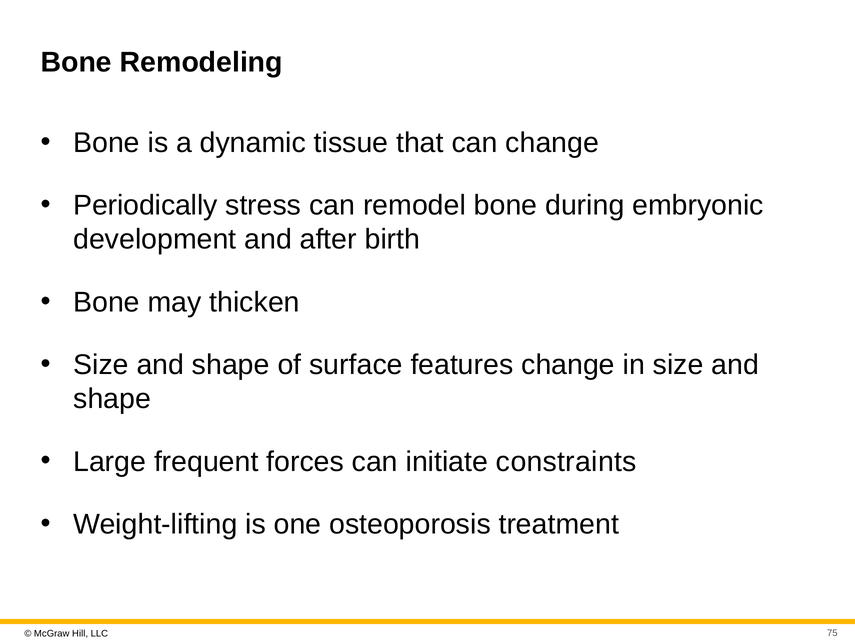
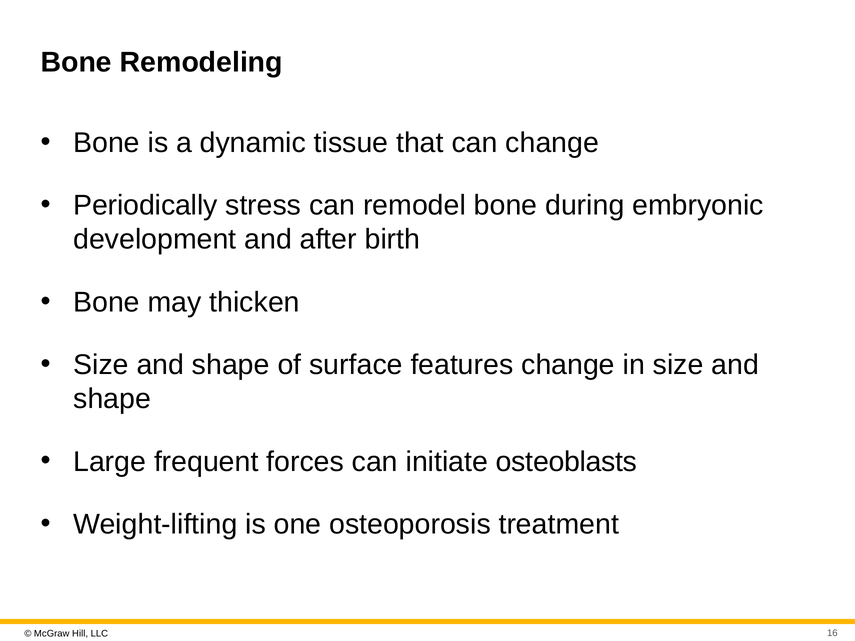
constraints: constraints -> osteoblasts
75: 75 -> 16
